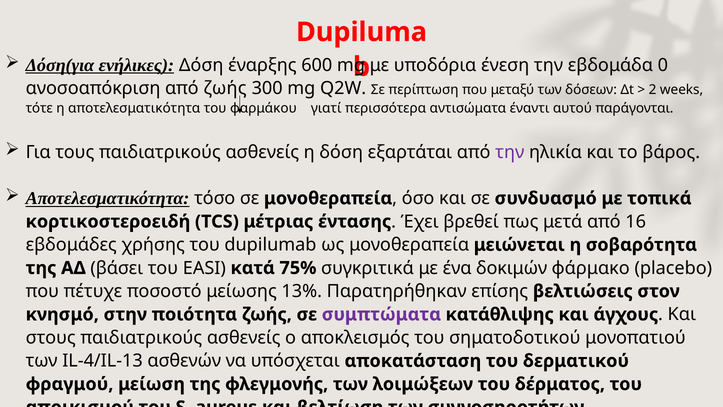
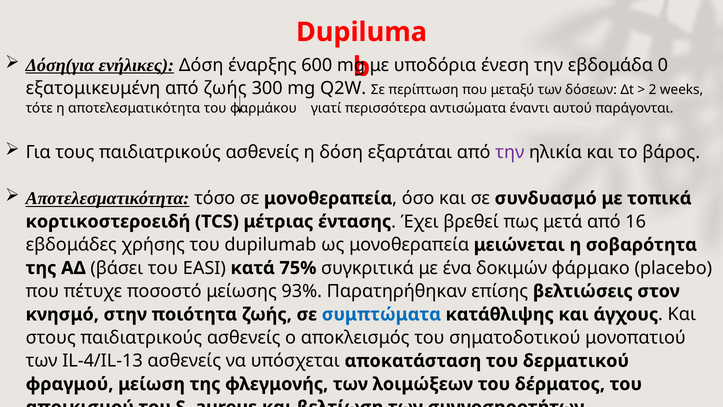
ανοσοαπόκριση: ανοσοαπόκριση -> εξατομικευμένη
13%: 13% -> 93%
συμπτώματα colour: purple -> blue
IL-4/IL-13 ασθενών: ασθενών -> ασθενείς
